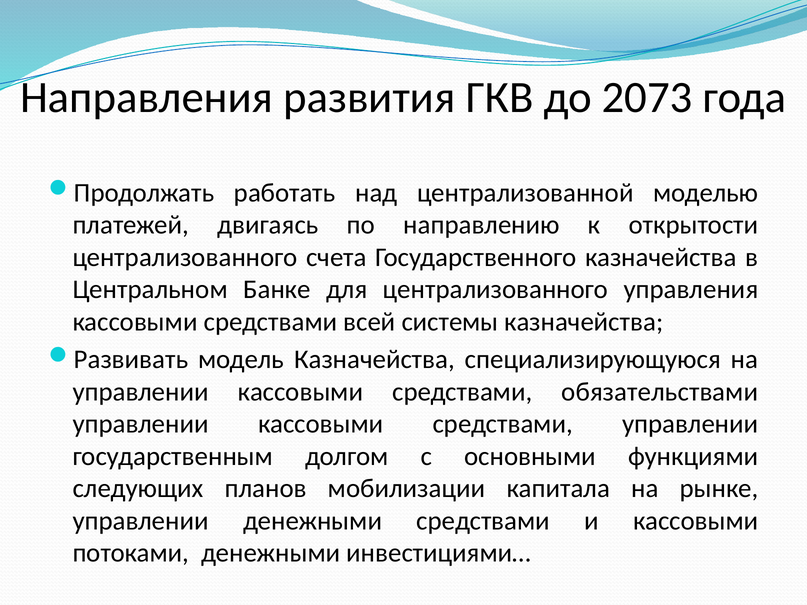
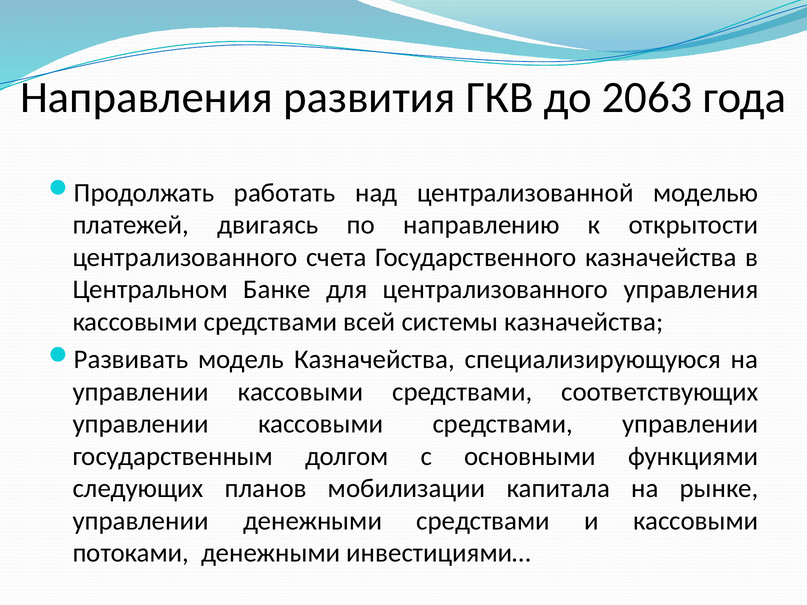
2073: 2073 -> 2063
обязательствами: обязательствами -> соответствующих
